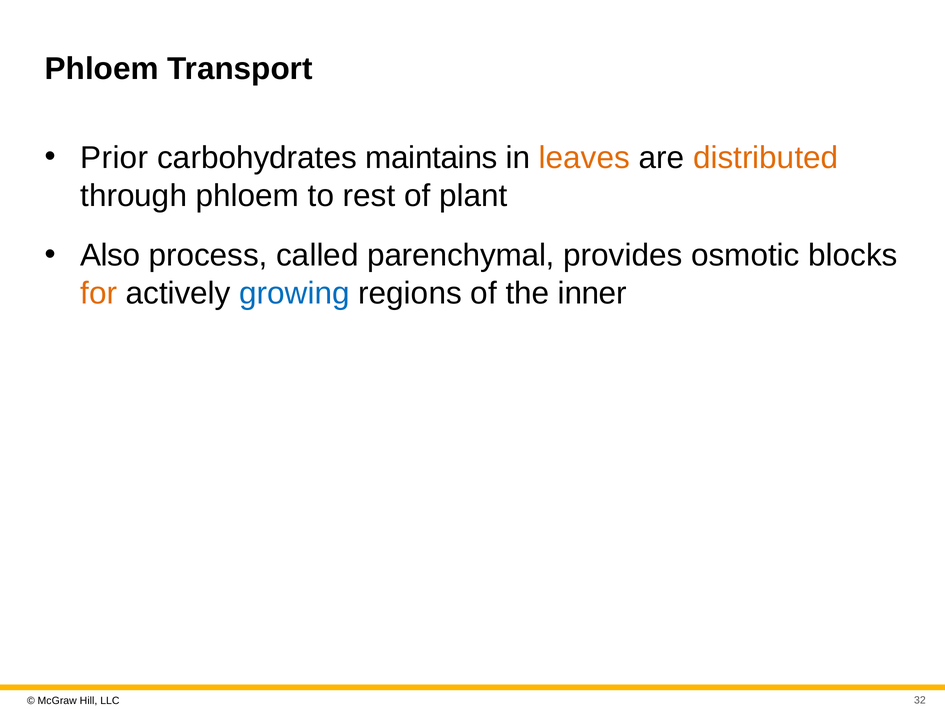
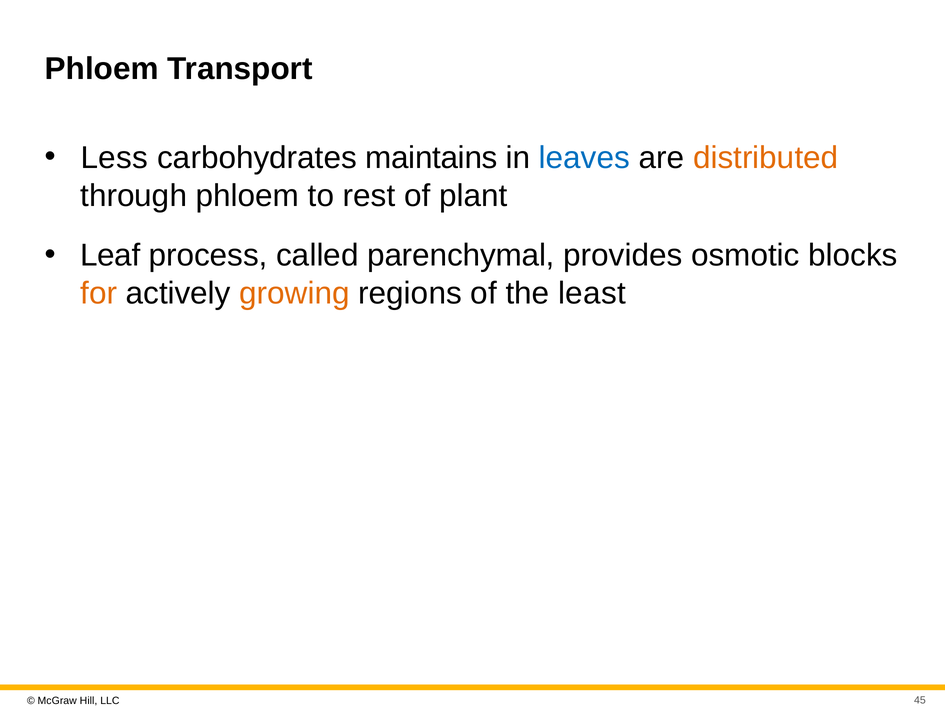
Prior: Prior -> Less
leaves colour: orange -> blue
Also: Also -> Leaf
growing colour: blue -> orange
inner: inner -> least
32: 32 -> 45
